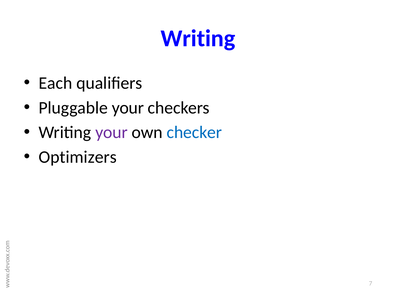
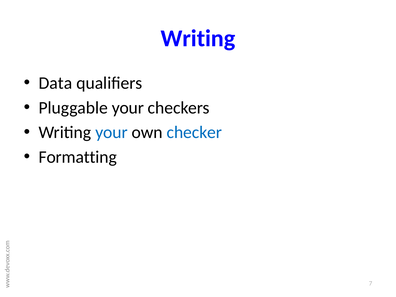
Each: Each -> Data
your at (111, 132) colour: purple -> blue
Optimizers: Optimizers -> Formatting
